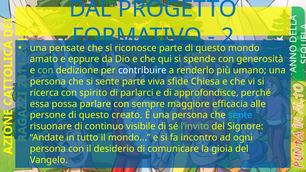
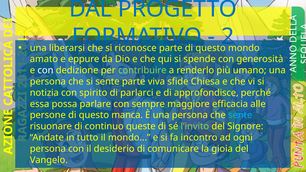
pensate: pensate -> liberarsi
con at (45, 70) colour: light green -> white
contribuire colour: white -> light green
ricerca: ricerca -> notizia
creato: creato -> manca
visibile: visibile -> queste
